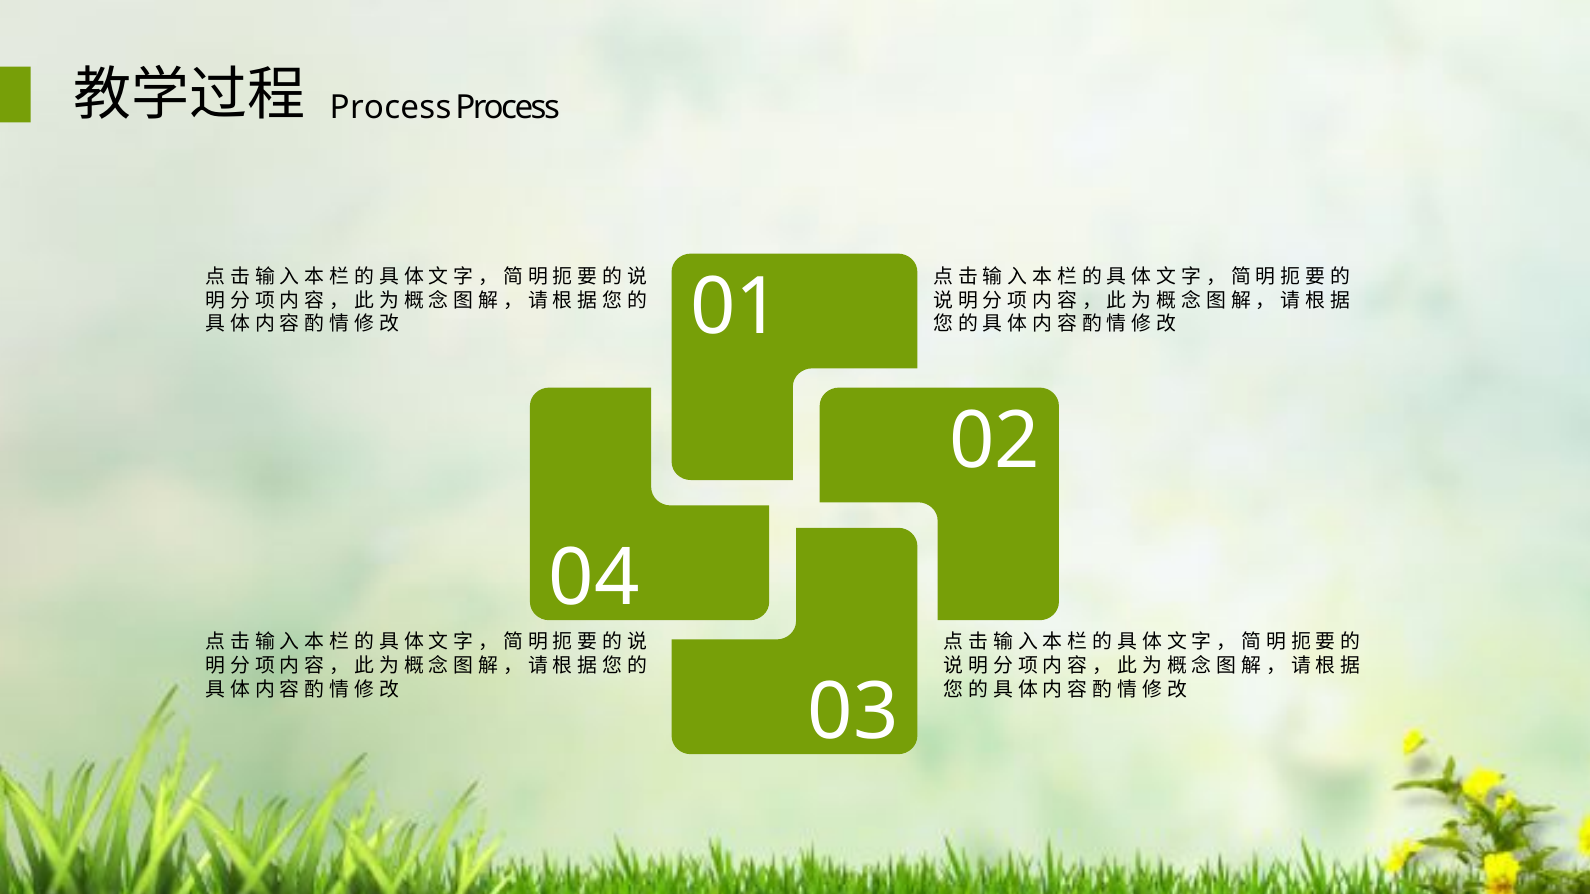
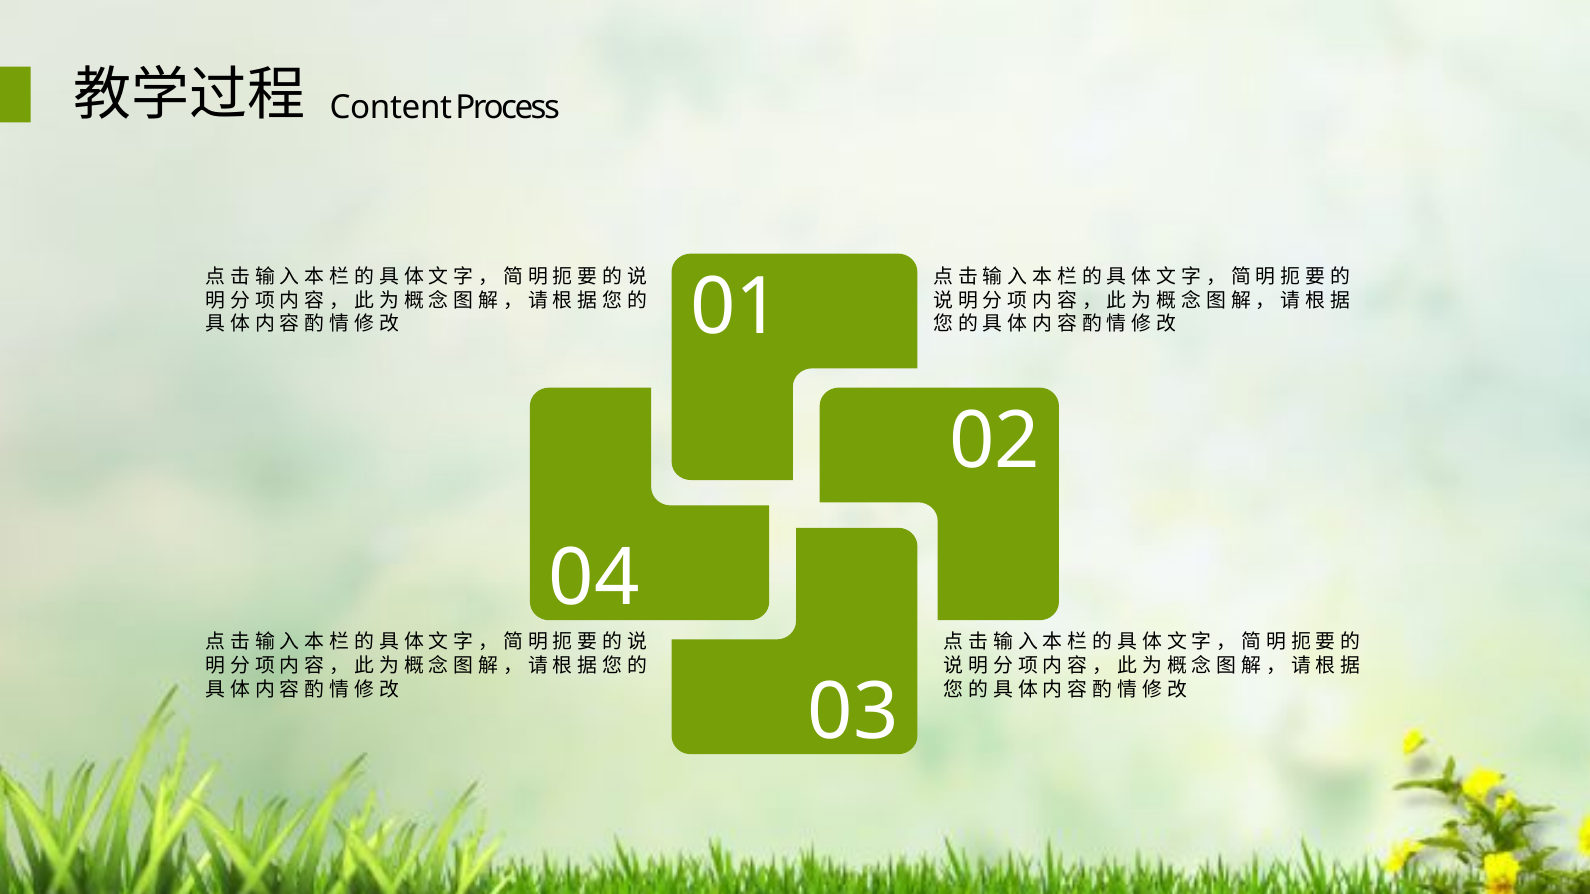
Process at (391, 108): Process -> Content
